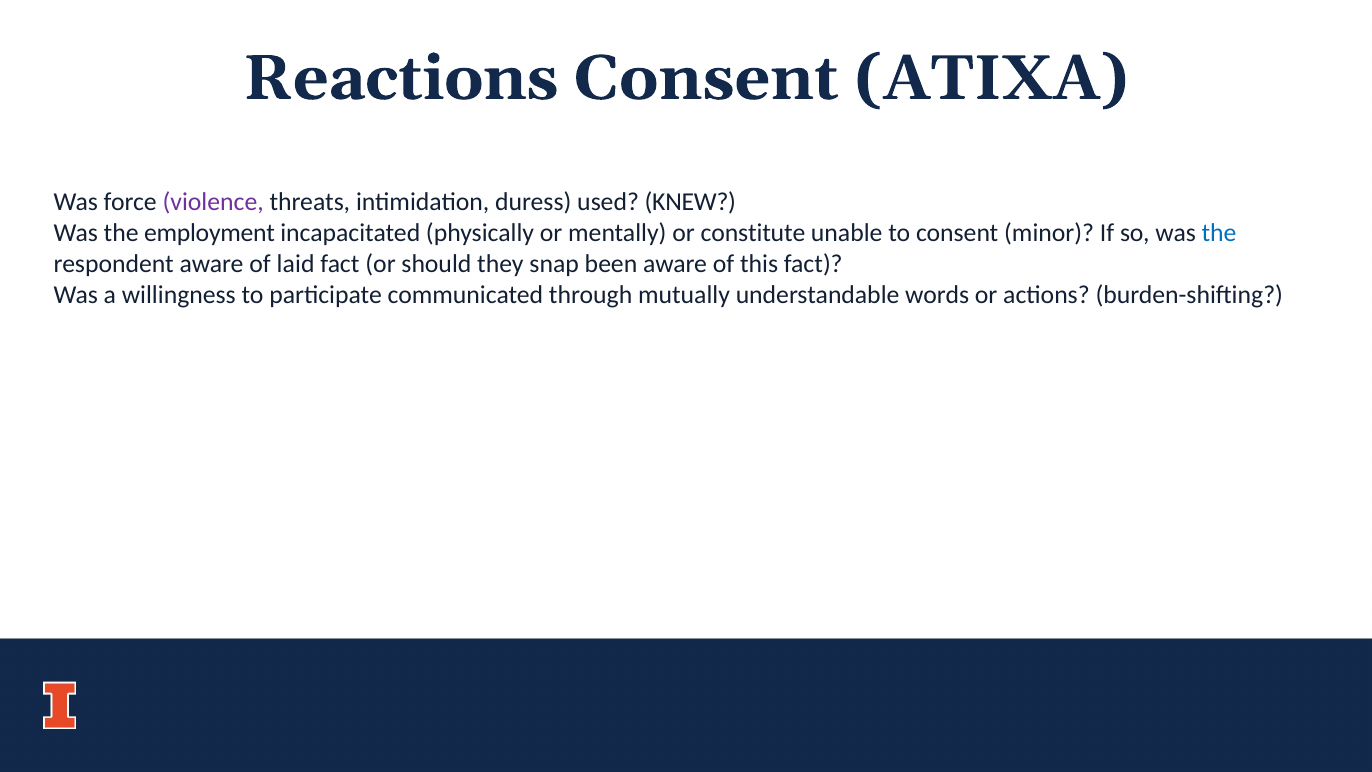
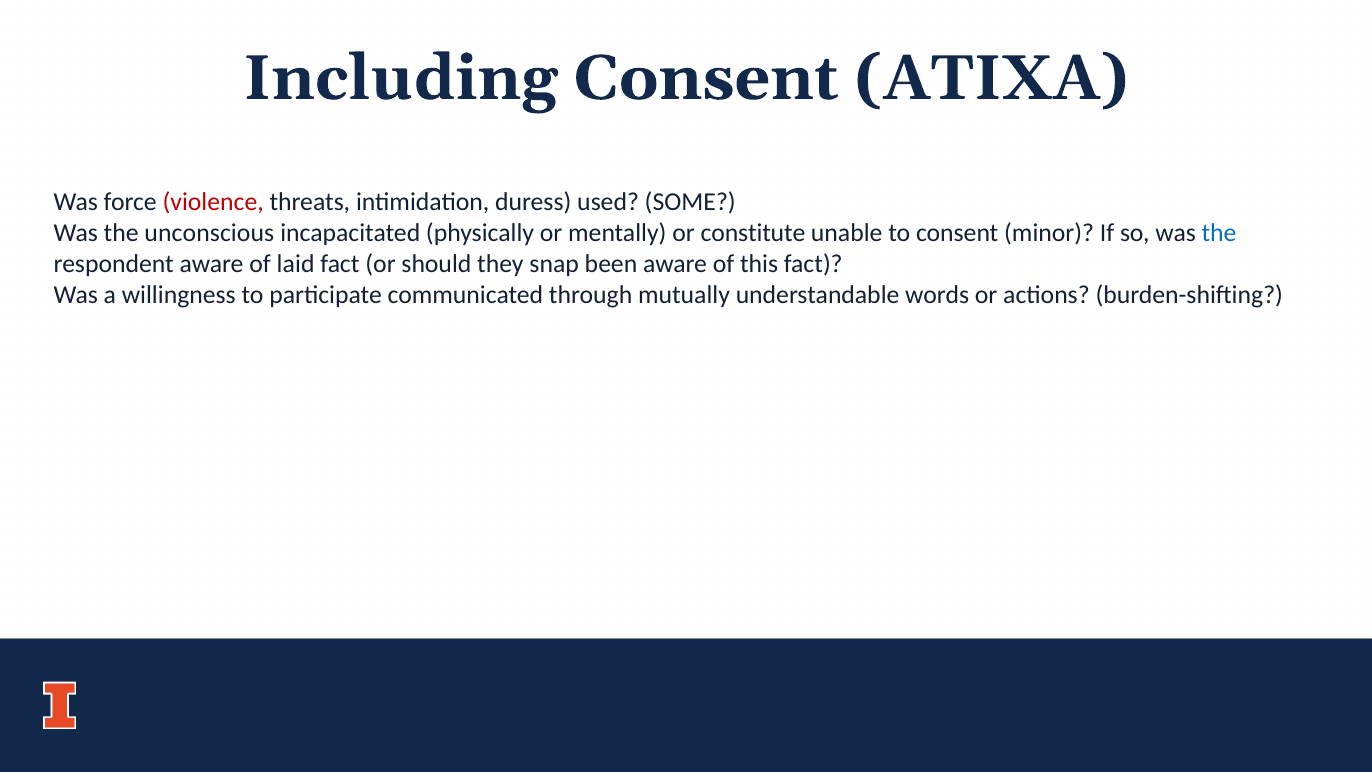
Reactions: Reactions -> Including
violence colour: purple -> red
KNEW: KNEW -> SOME
employment: employment -> unconscious
